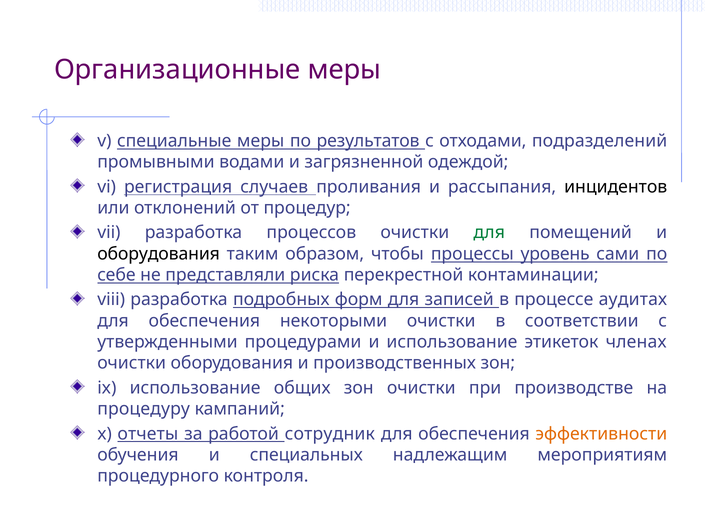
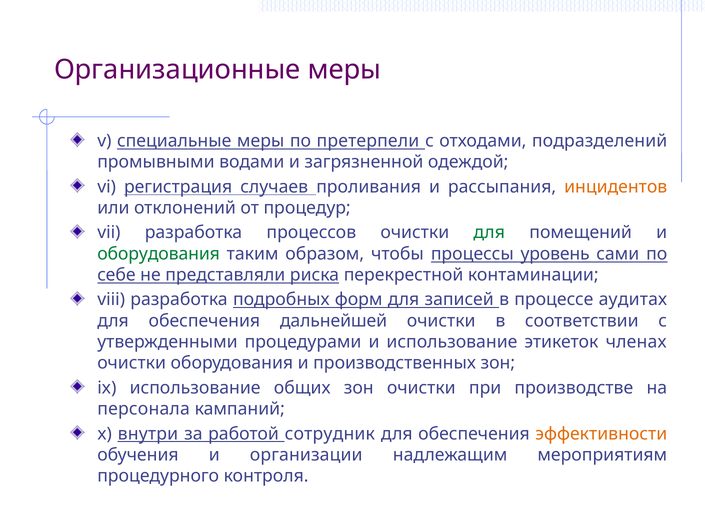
результатов: результатов -> претерпели
инцидентов colour: black -> orange
оборудования at (159, 254) colour: black -> green
некоторыми: некоторыми -> дальнейшей
процедуру: процедуру -> персонала
отчеты: отчеты -> внутри
специальных: специальных -> организации
